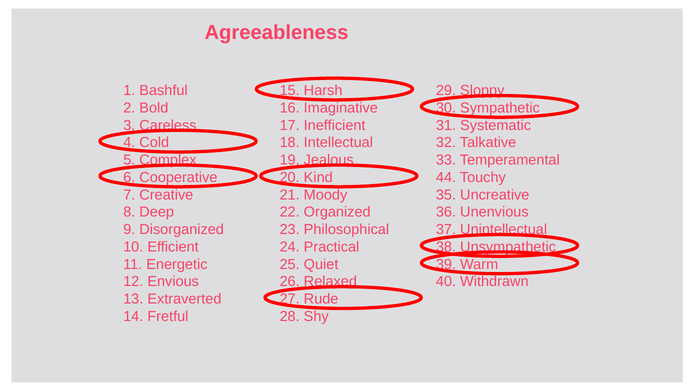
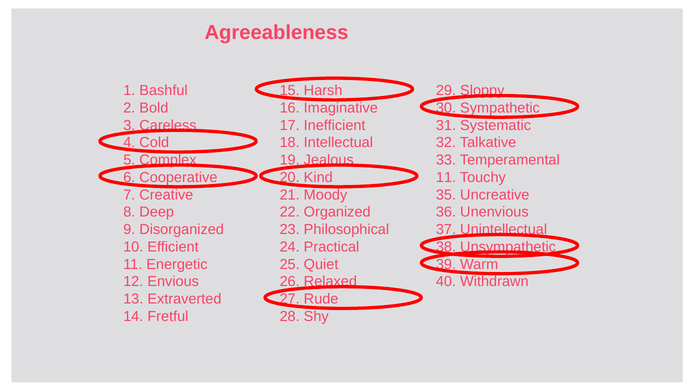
Kind 44: 44 -> 11
